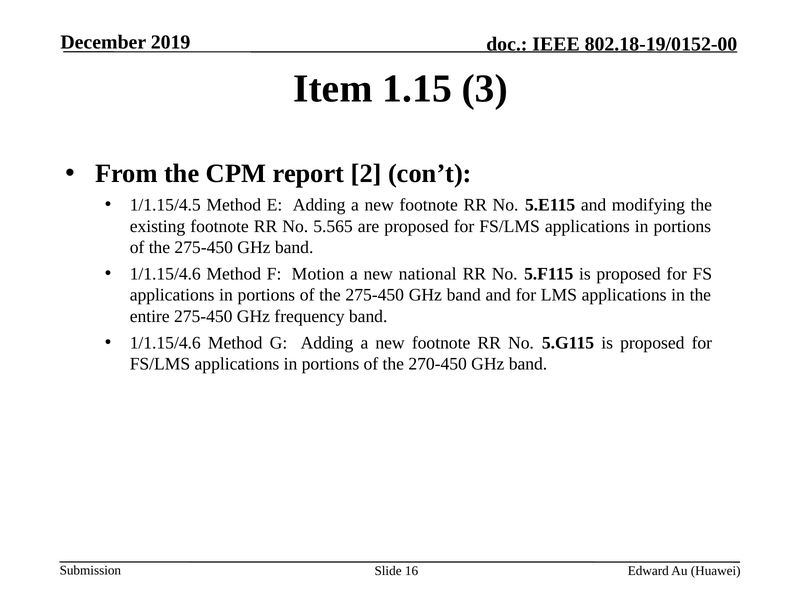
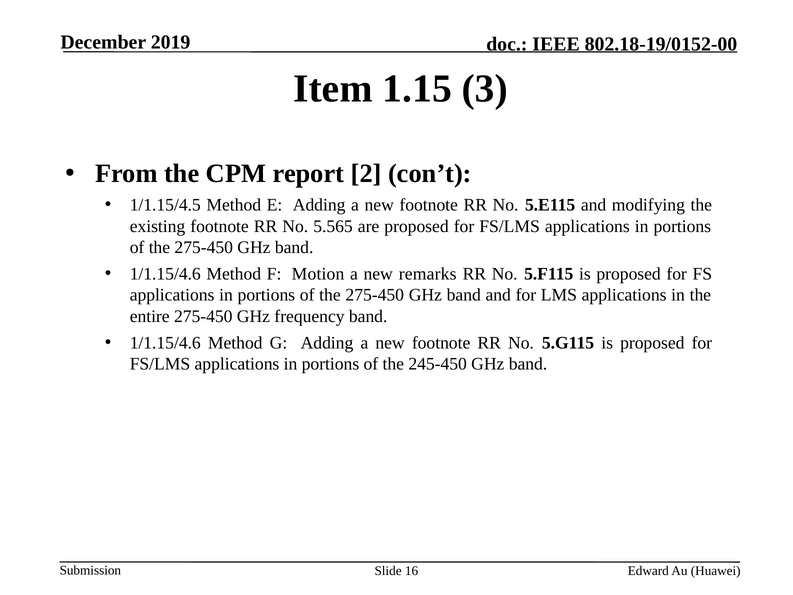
national: national -> remarks
270-450: 270-450 -> 245-450
